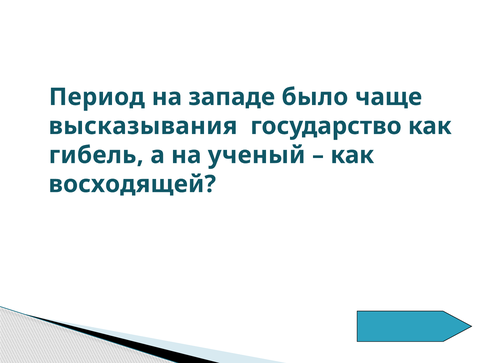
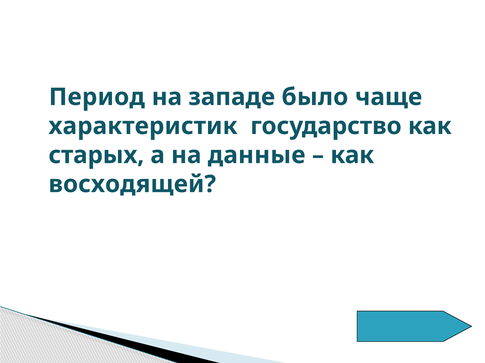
высказывания: высказывания -> характеристик
гибель: гибель -> старых
ученый: ученый -> данные
